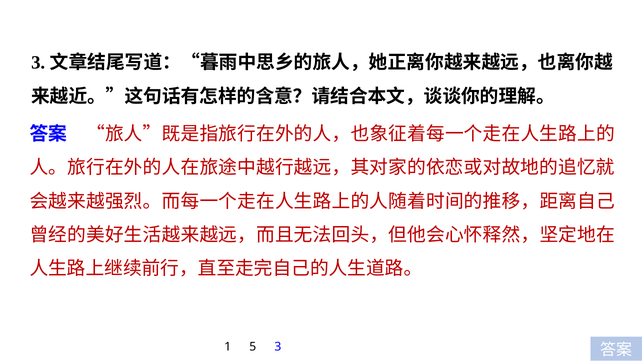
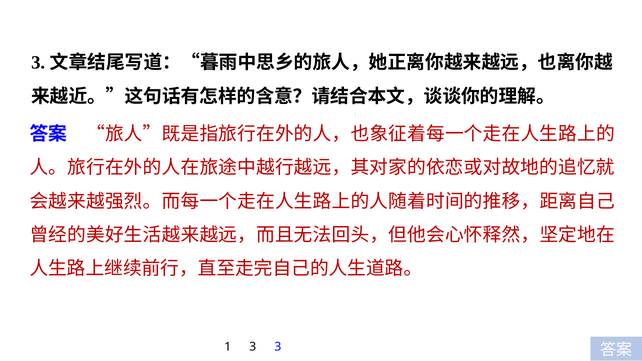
1 5: 5 -> 3
